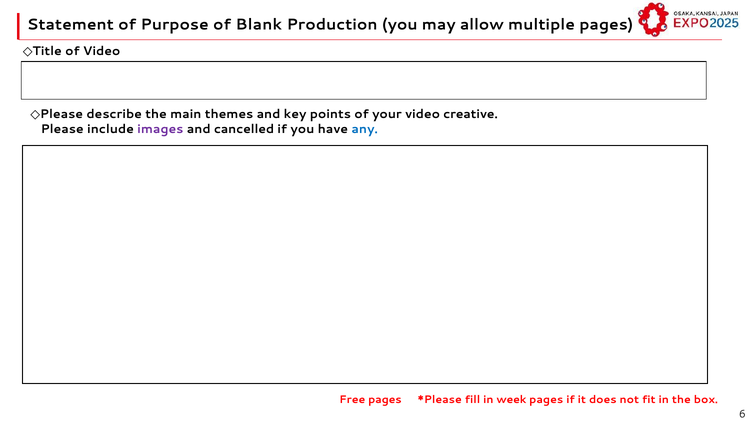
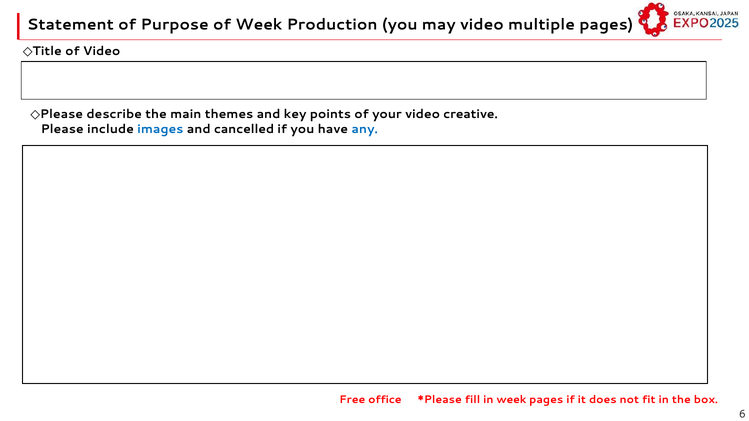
of Blank: Blank -> Week
may allow: allow -> video
images colour: purple -> blue
Free pages: pages -> office
